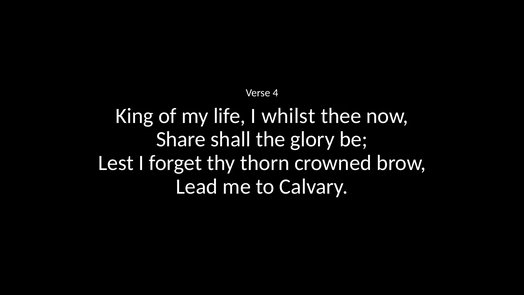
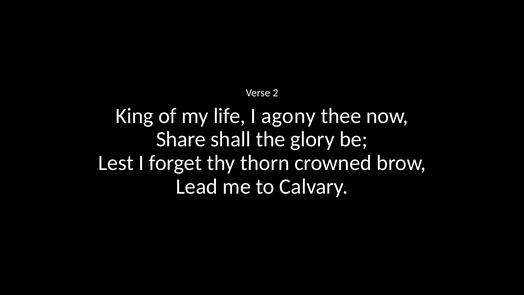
4: 4 -> 2
whilst: whilst -> agony
